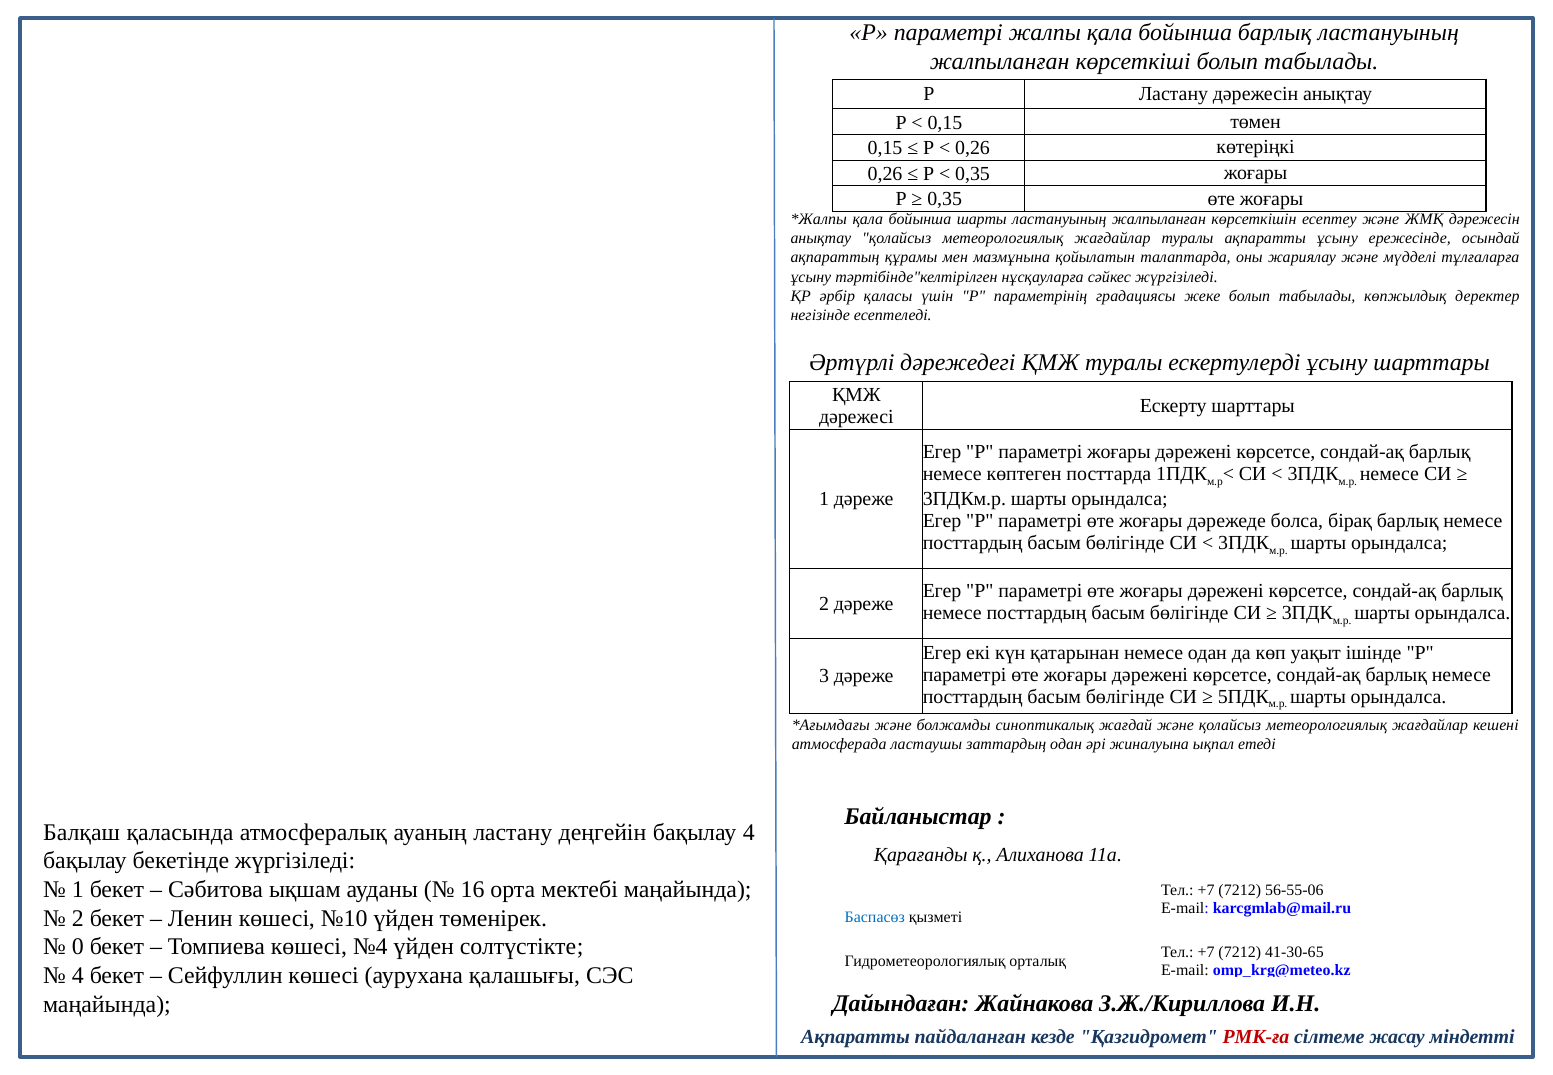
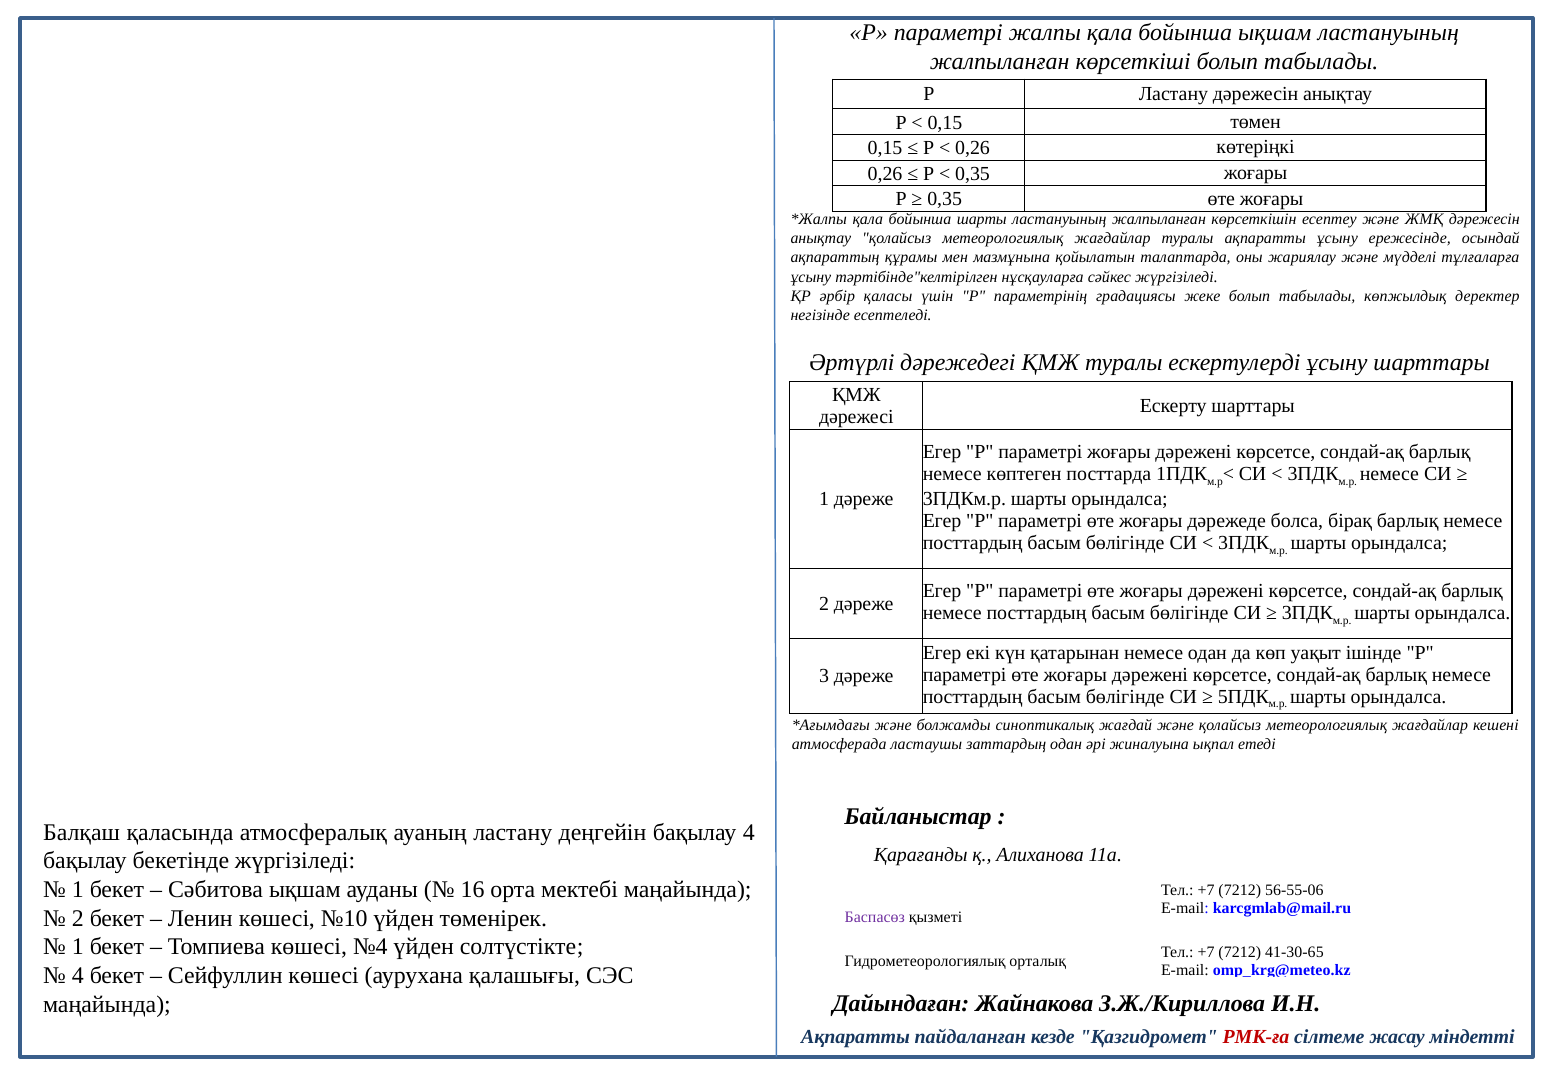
бойынша барлық: барлық -> ықшам
Баспасөз colour: blue -> purple
0 at (78, 947): 0 -> 1
